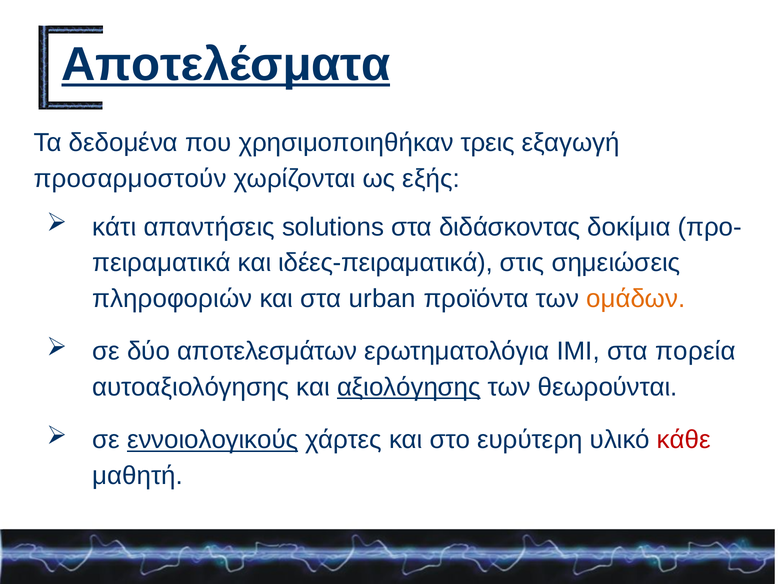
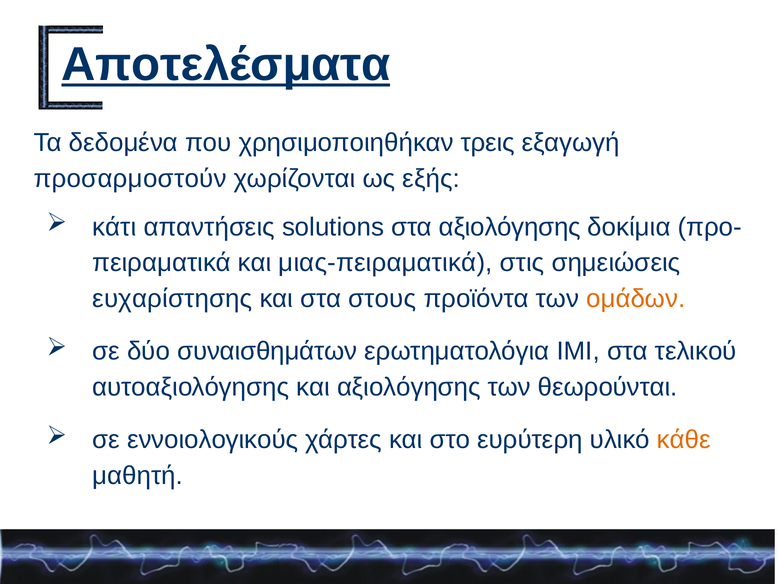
στα διδάσκοντας: διδάσκοντας -> αξιολόγησης
ιδέες-πειραματικά: ιδέες-πειραματικά -> μιας-πειραματικά
πληροφοριών: πληροφοριών -> ευχαρίστησης
urban: urban -> στους
αποτελεσμάτων: αποτελεσμάτων -> συναισθημάτων
πορεία: πορεία -> τελικού
αξιολόγησης at (409, 387) underline: present -> none
εννοιολογικούς underline: present -> none
κάθε colour: red -> orange
